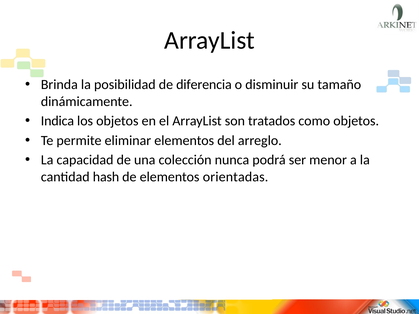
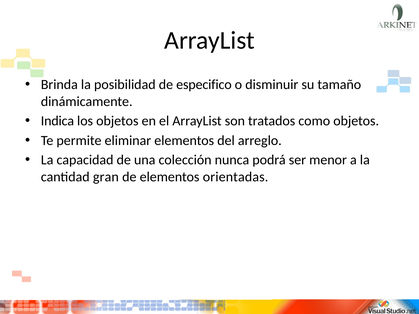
diferencia: diferencia -> especifico
hash: hash -> gran
